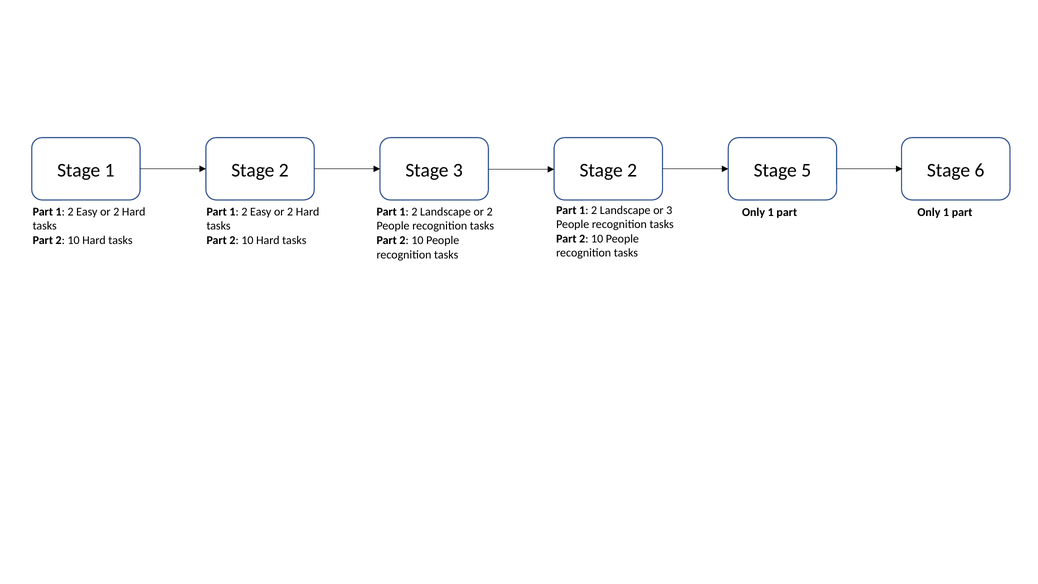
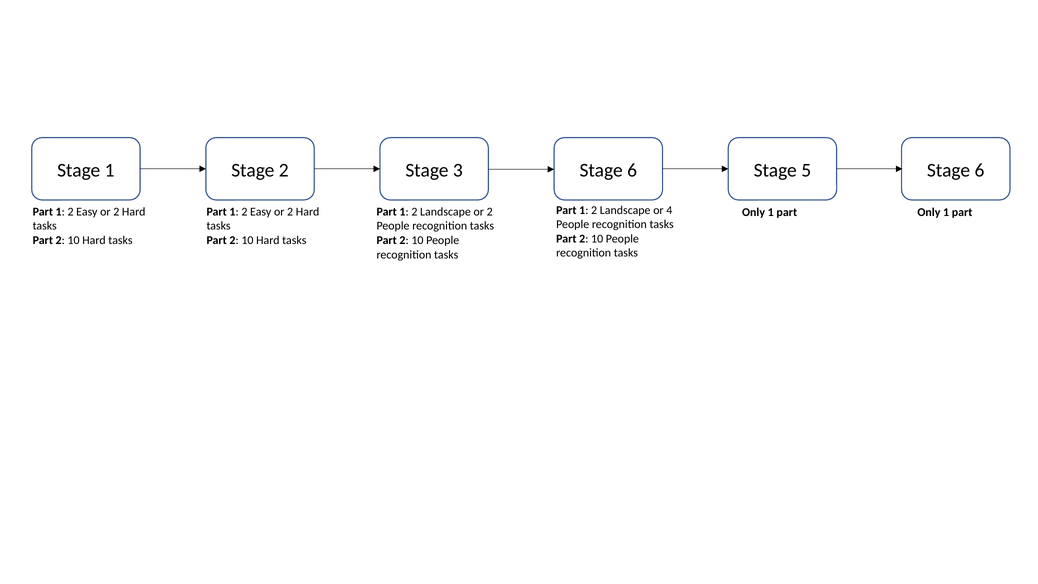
3 Stage 2: 2 -> 6
or 3: 3 -> 4
